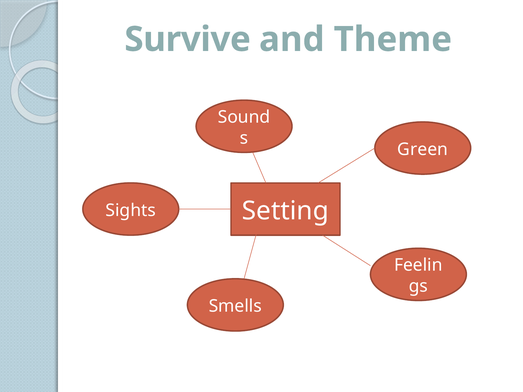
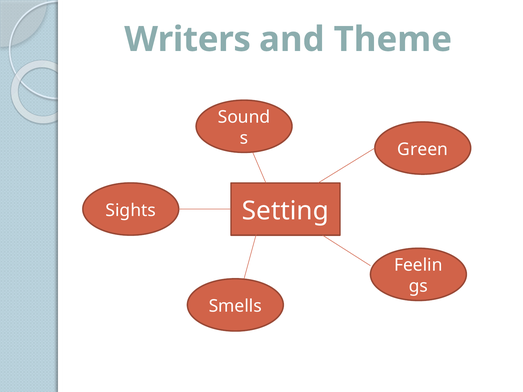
Survive: Survive -> Writers
